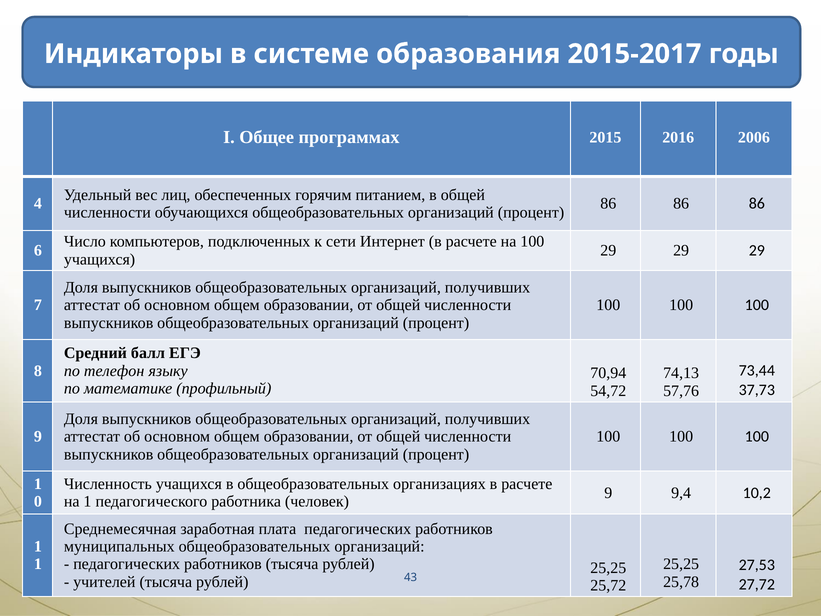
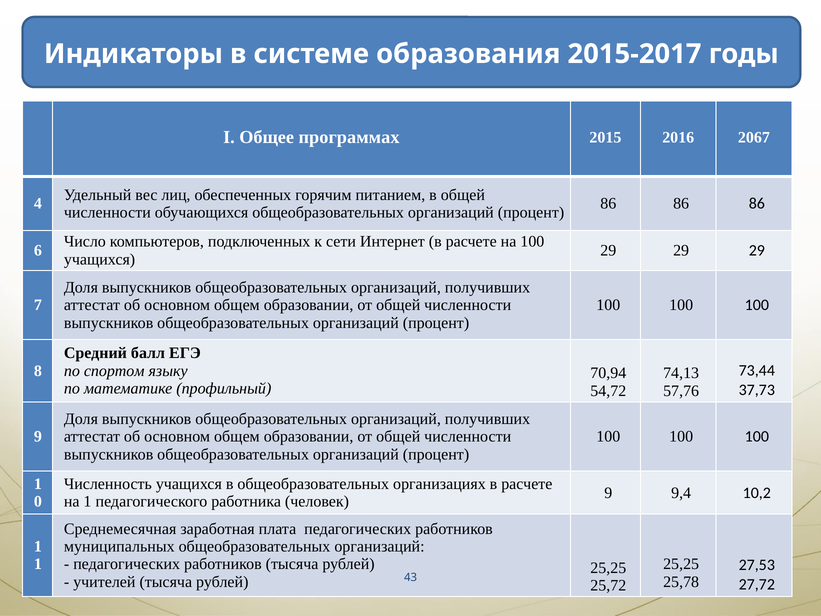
2006: 2006 -> 2067
телефон: телефон -> спортом
